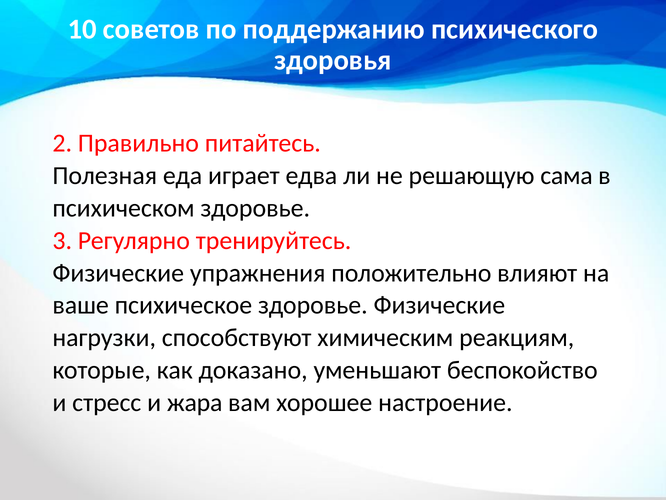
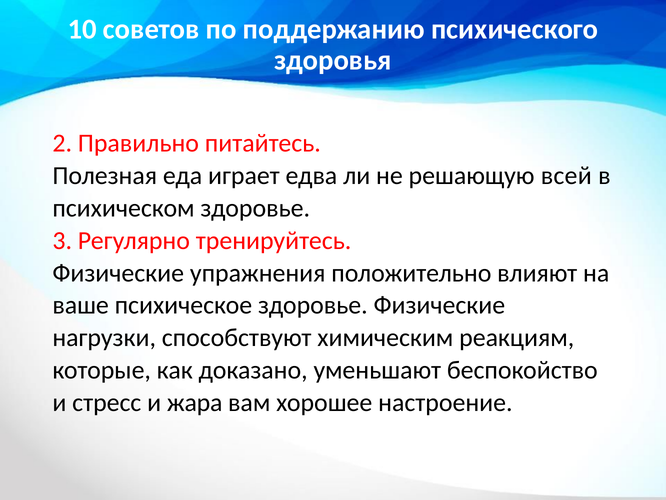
сама: сама -> всей
